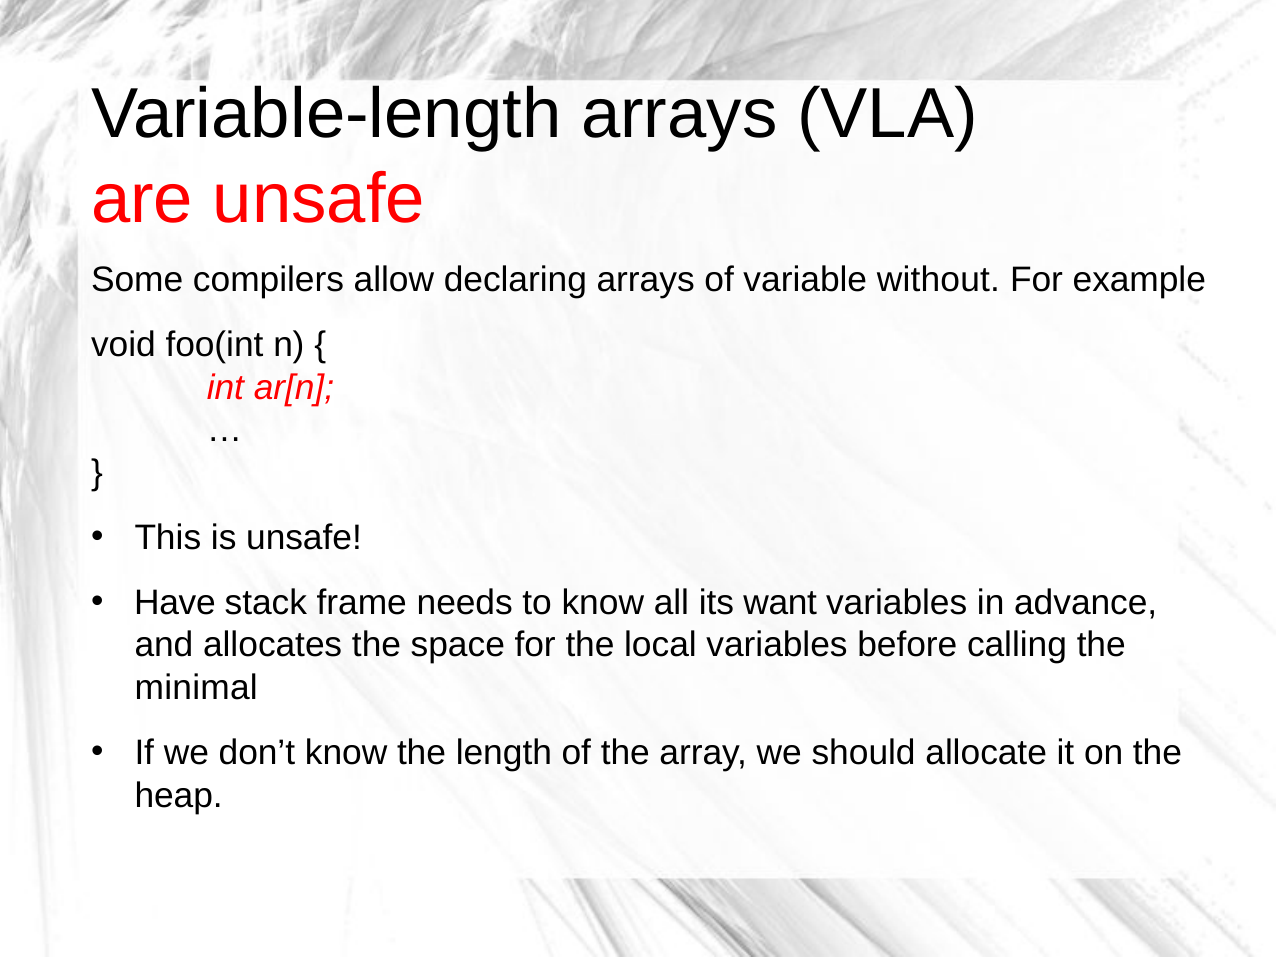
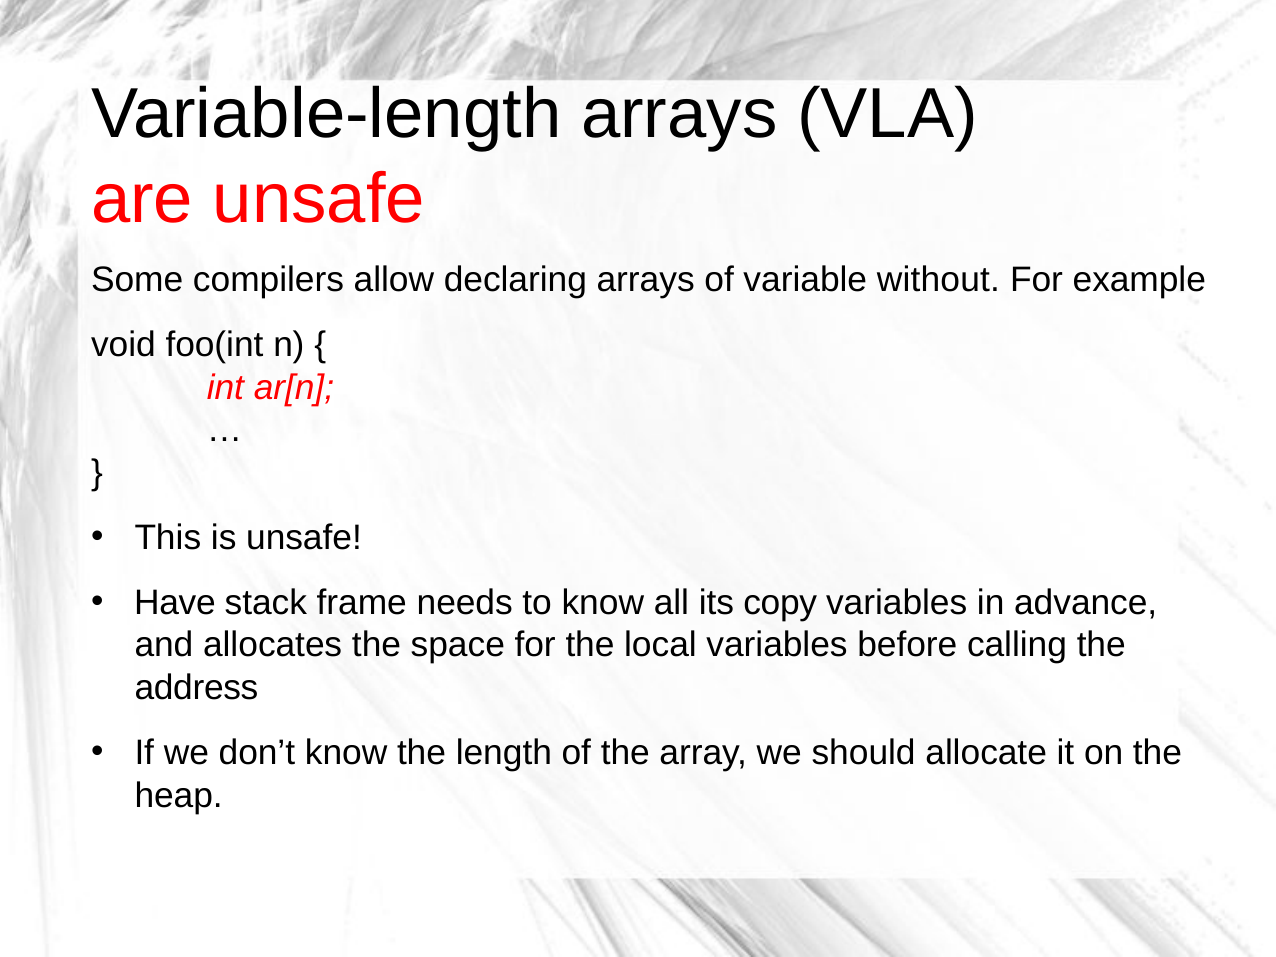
want: want -> copy
minimal: minimal -> address
